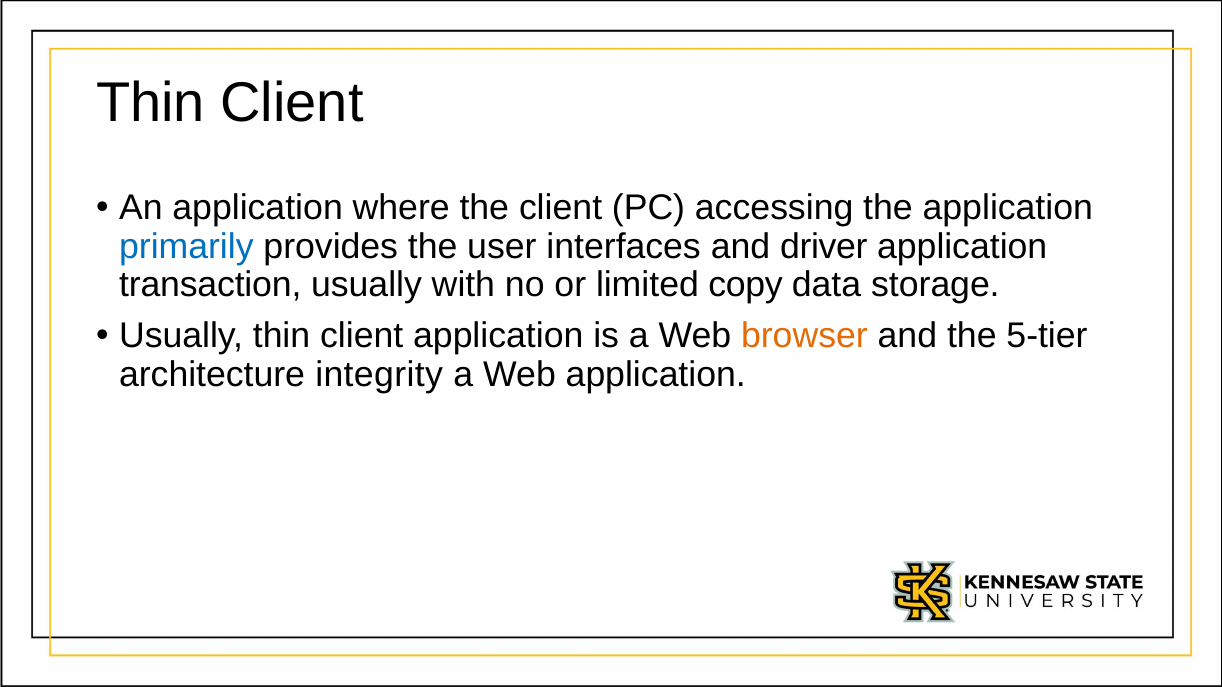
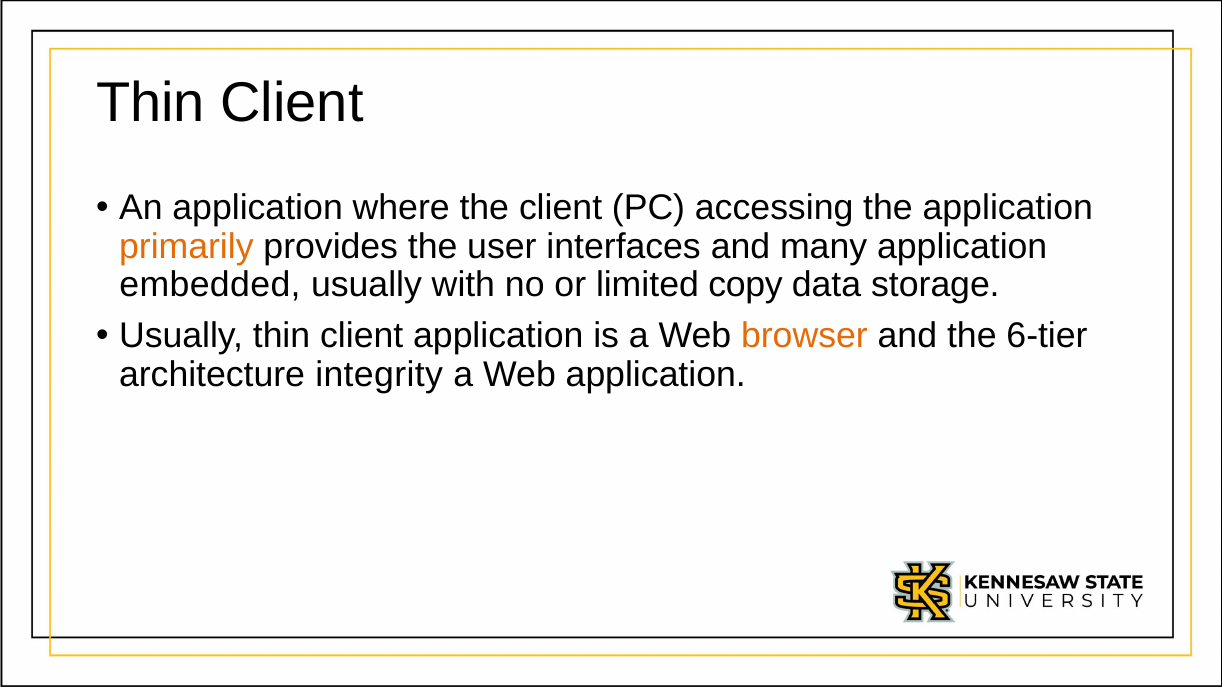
primarily colour: blue -> orange
driver: driver -> many
transaction: transaction -> embedded
5-tier: 5-tier -> 6-tier
